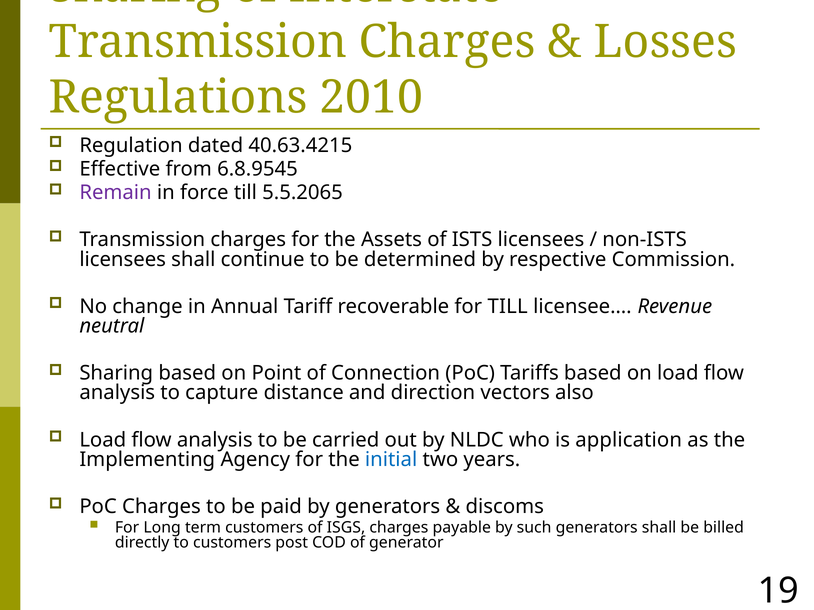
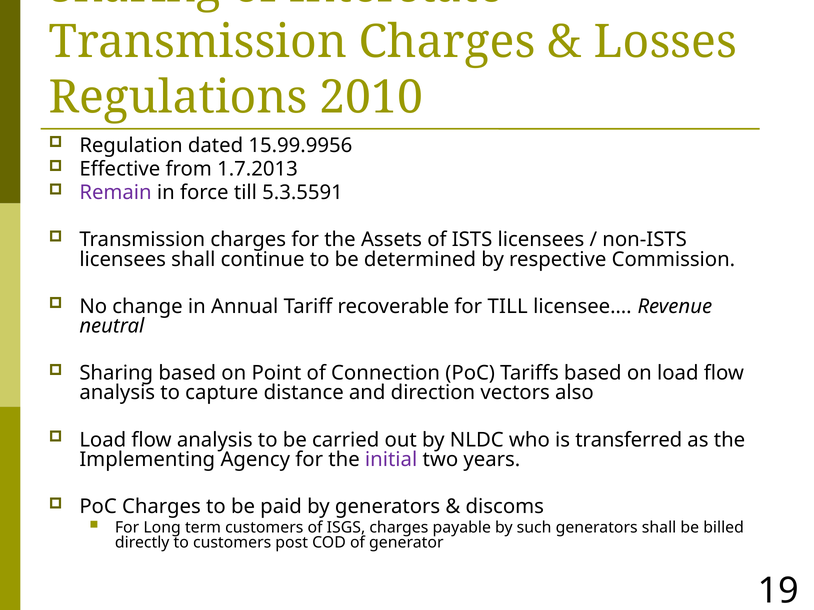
40.63.4215: 40.63.4215 -> 15.99.9956
6.8.9545: 6.8.9545 -> 1.7.2013
5.5.2065: 5.5.2065 -> 5.3.5591
application: application -> transferred
initial colour: blue -> purple
